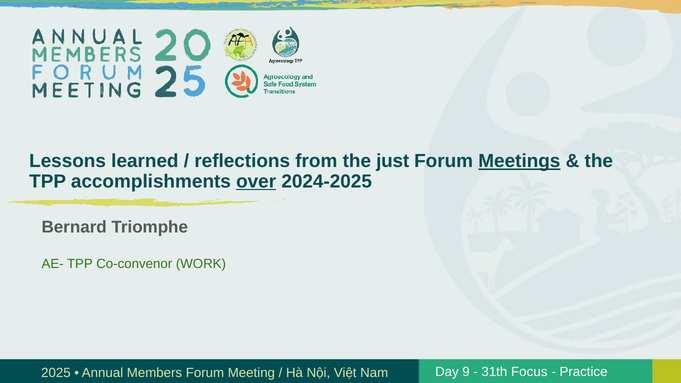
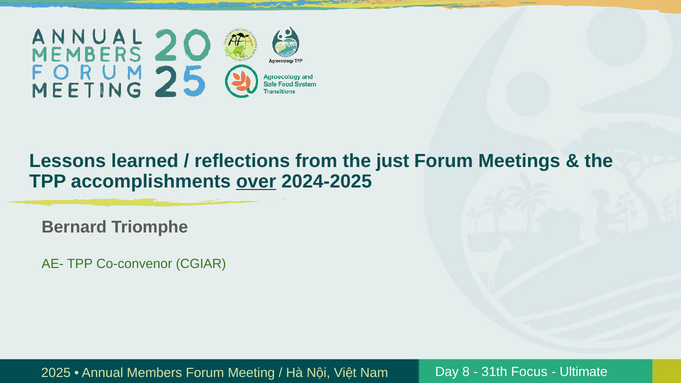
Meetings underline: present -> none
WORK: WORK -> CGIAR
9: 9 -> 8
Practice: Practice -> Ultimate
